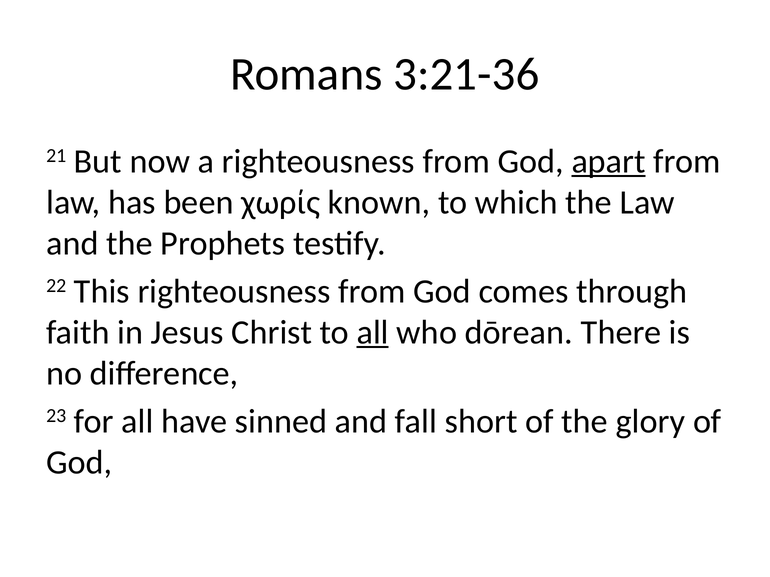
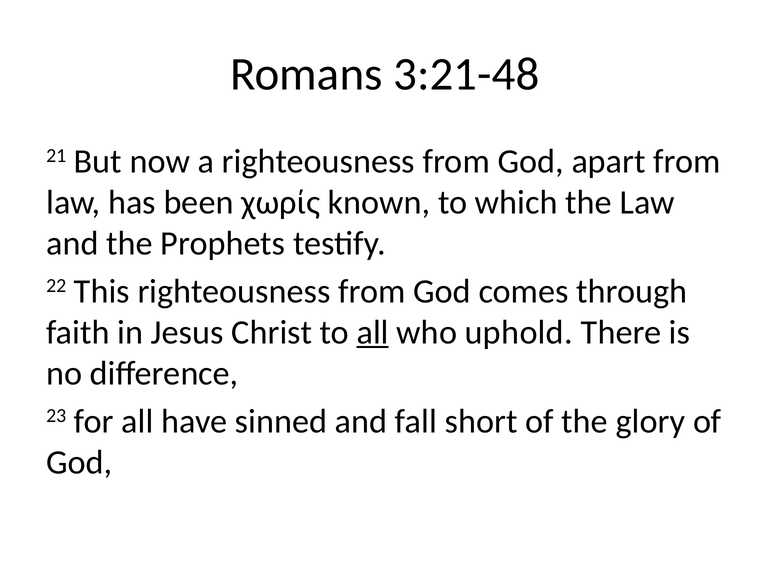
3:21-36: 3:21-36 -> 3:21-48
apart underline: present -> none
dōrean: dōrean -> uphold
